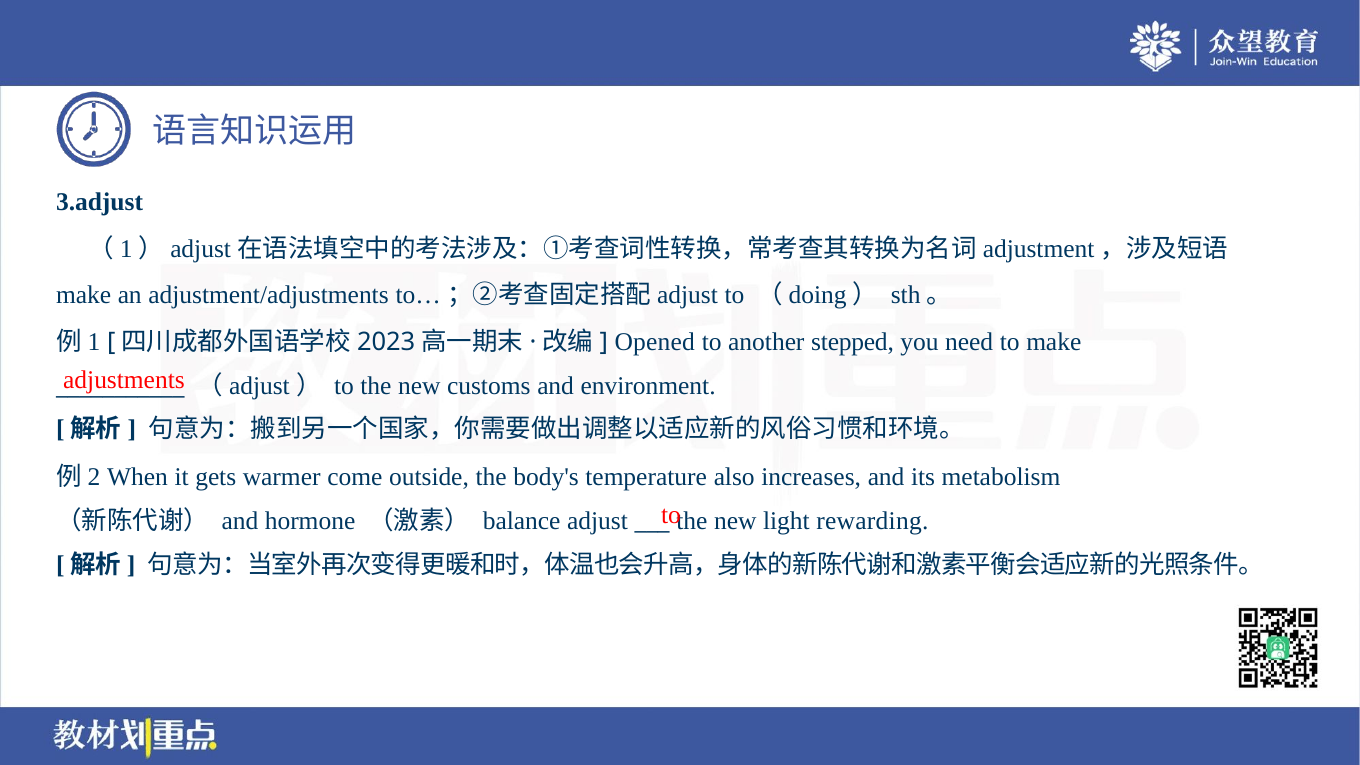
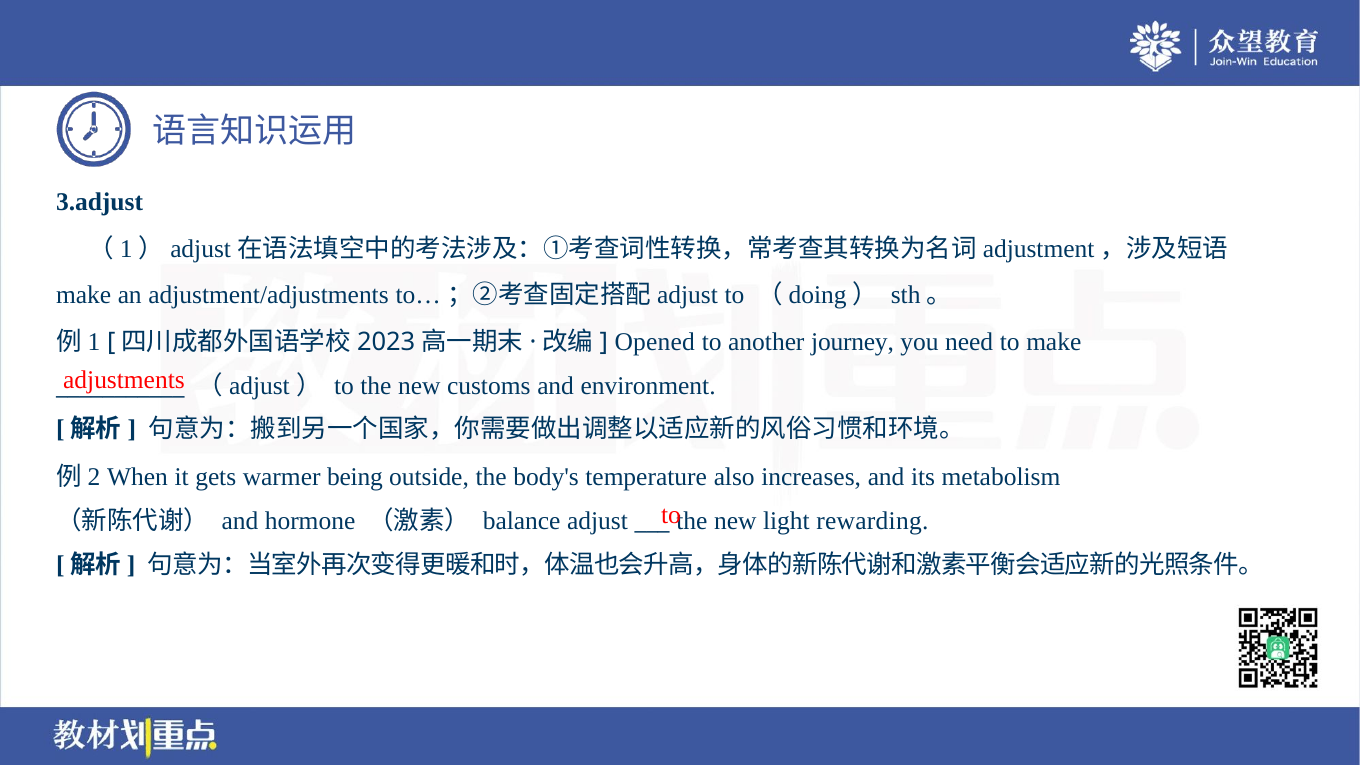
stepped: stepped -> journey
come: come -> being
